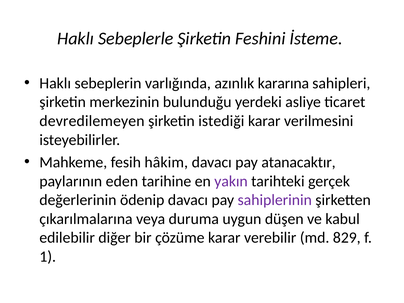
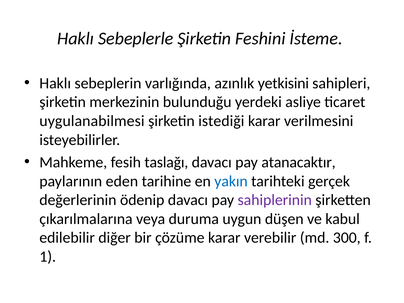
kararına: kararına -> yetkisini
devredilemeyen: devredilemeyen -> uygulanabilmesi
hâkim: hâkim -> taslağı
yakın colour: purple -> blue
829: 829 -> 300
